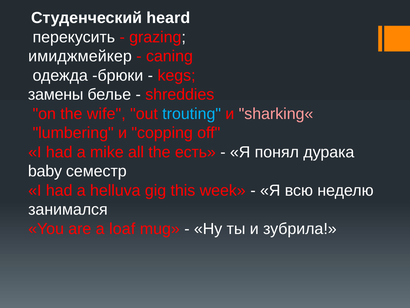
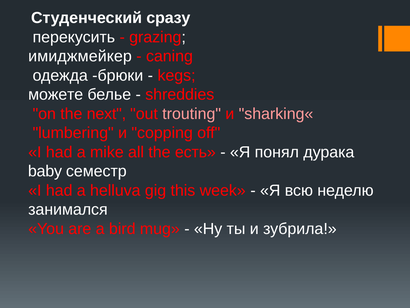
heard: heard -> сразу
замены: замены -> можете
wife: wife -> next
trouting colour: light blue -> pink
loaf: loaf -> bird
